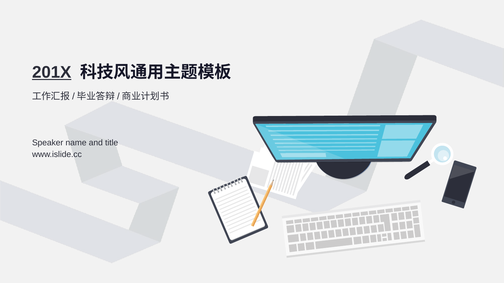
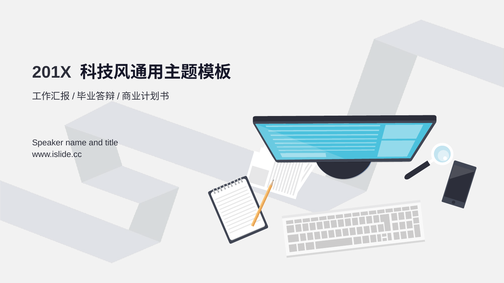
201X underline: present -> none
